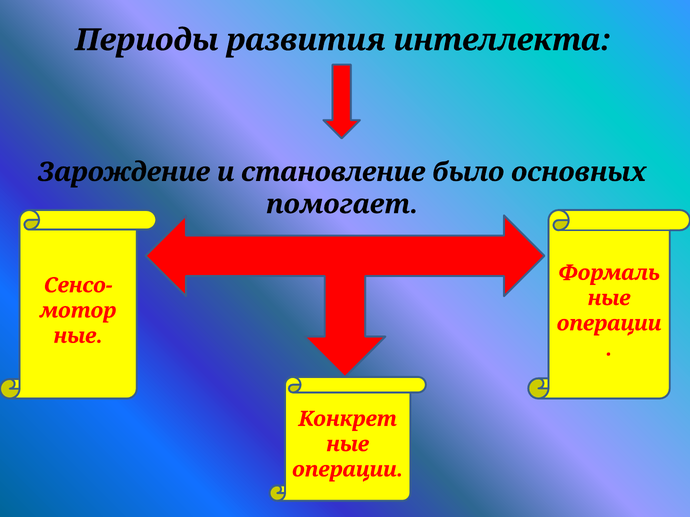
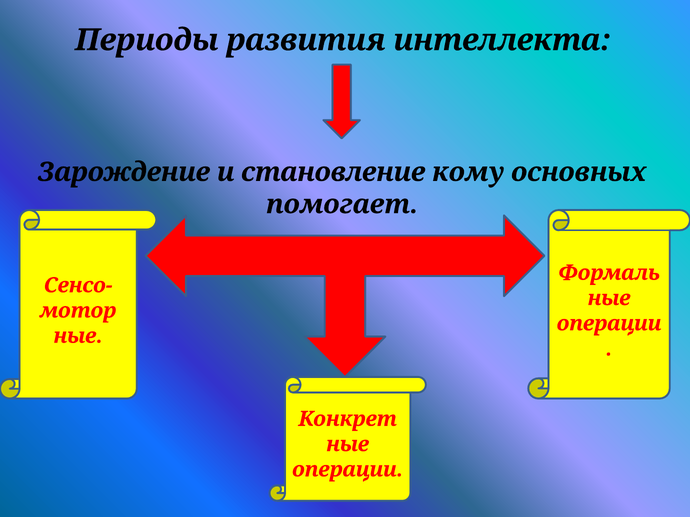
было: было -> кому
